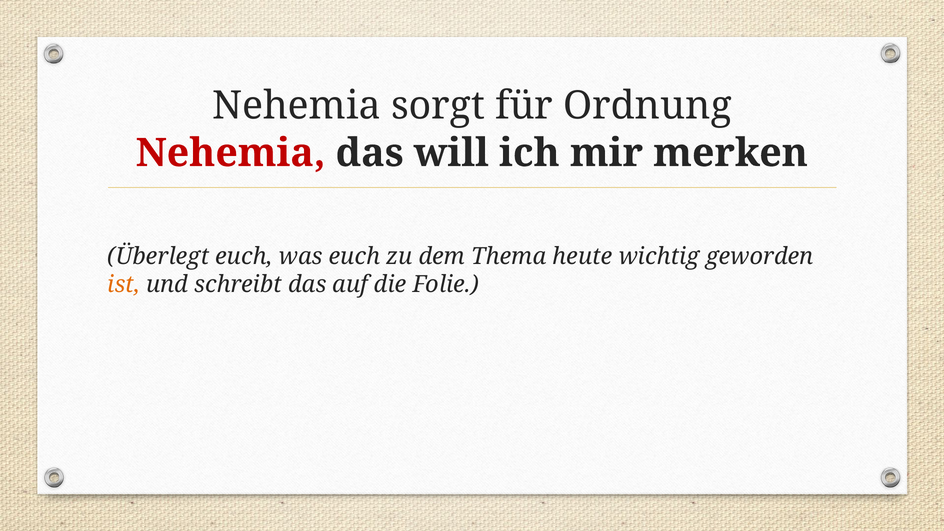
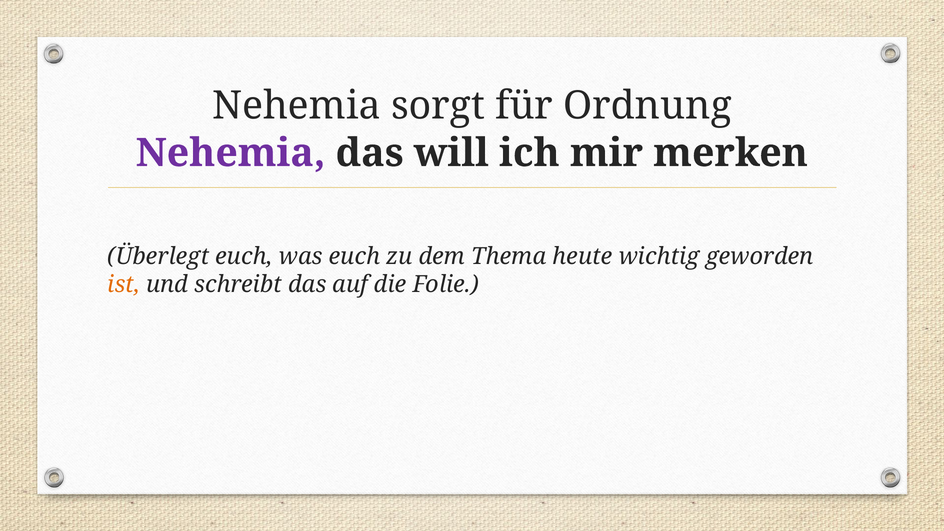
Nehemia at (231, 153) colour: red -> purple
